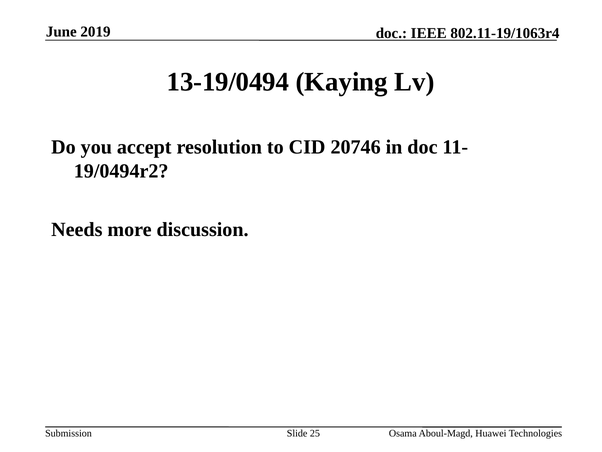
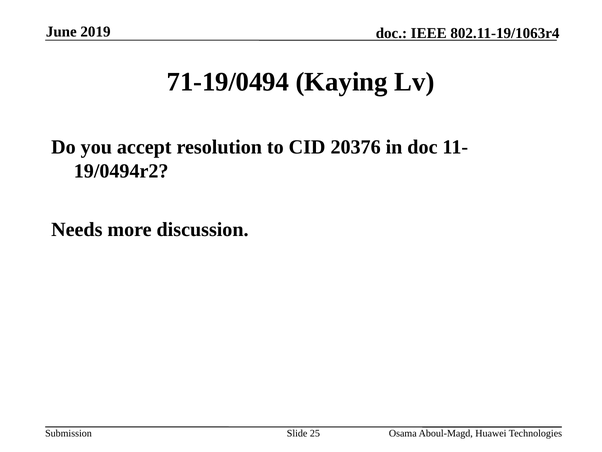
13-19/0494: 13-19/0494 -> 71-19/0494
20746: 20746 -> 20376
